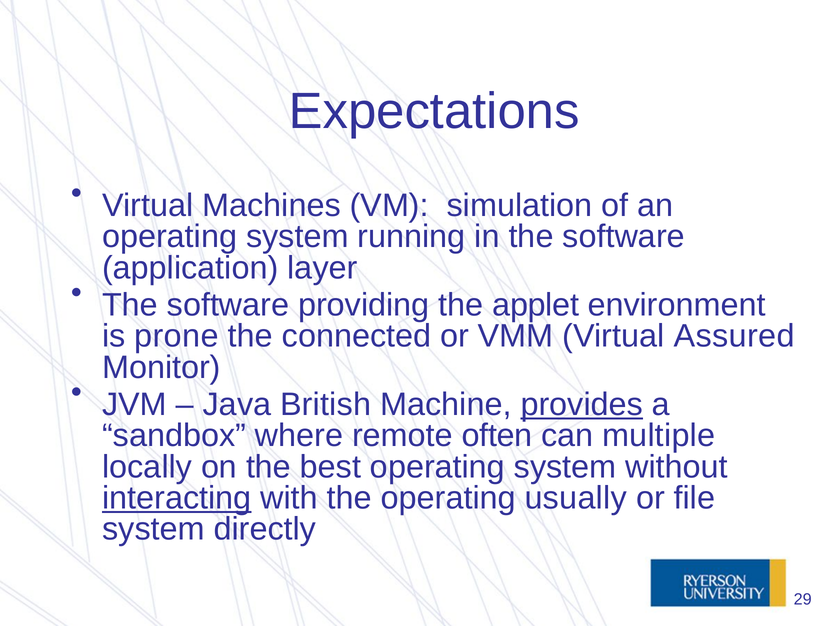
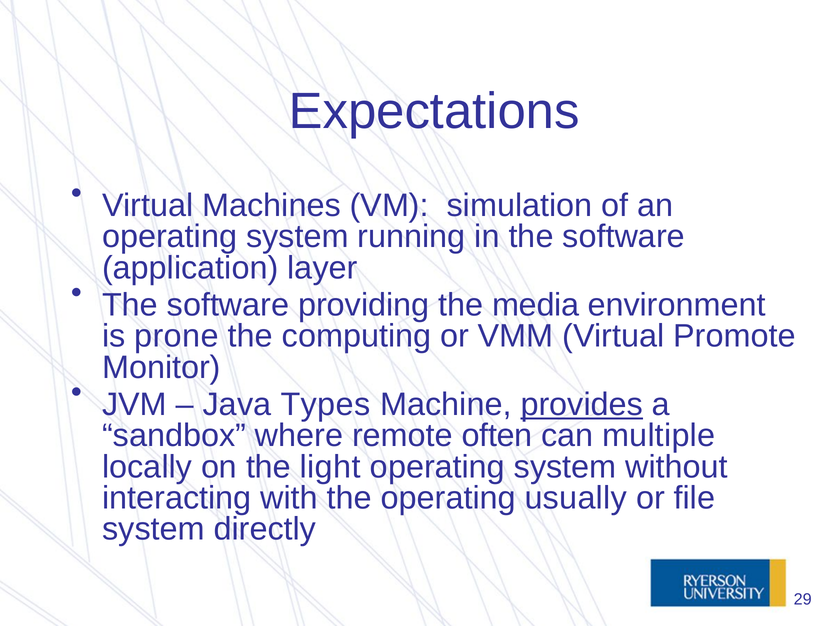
applet: applet -> media
connected: connected -> computing
Assured: Assured -> Promote
British: British -> Types
best: best -> light
interacting underline: present -> none
